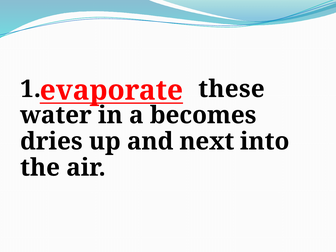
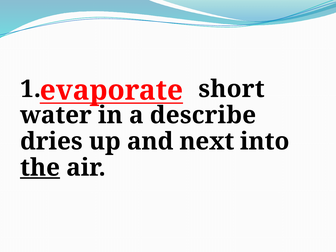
these: these -> short
becomes: becomes -> describe
the underline: none -> present
